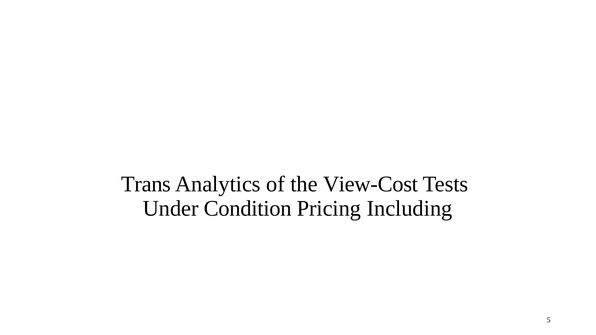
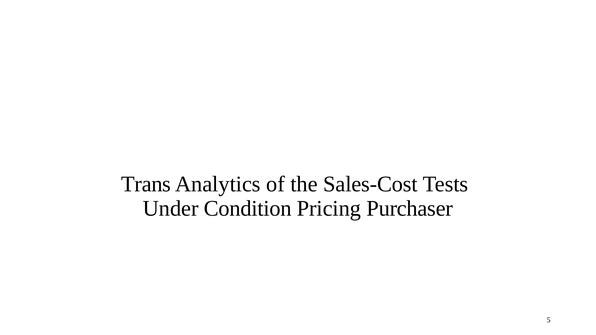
View-Cost: View-Cost -> Sales-Cost
Including: Including -> Purchaser
